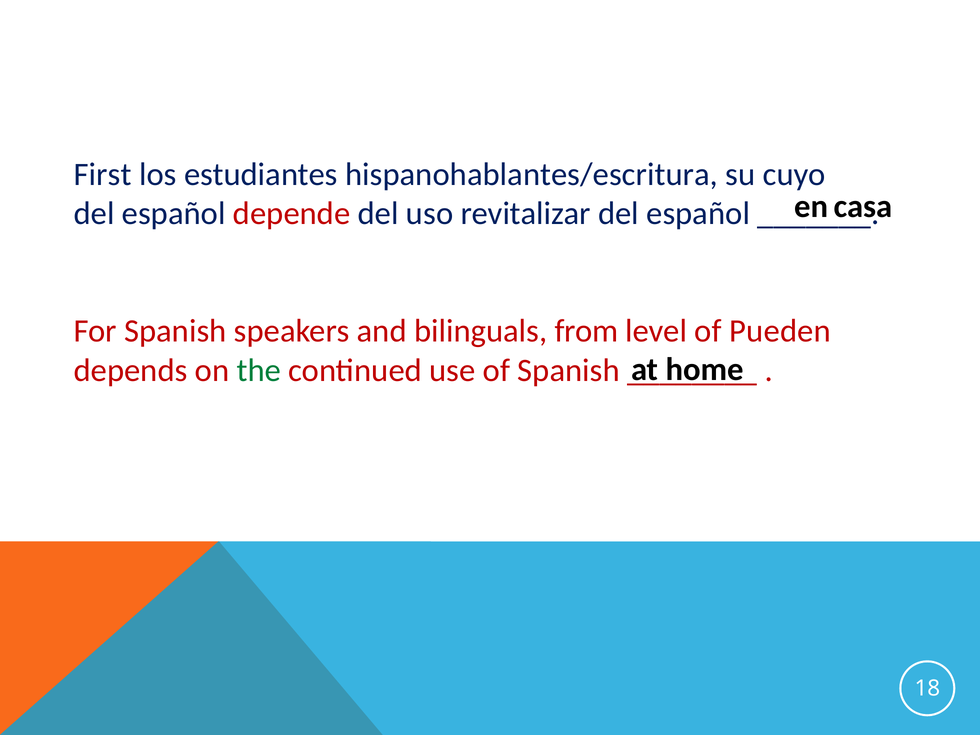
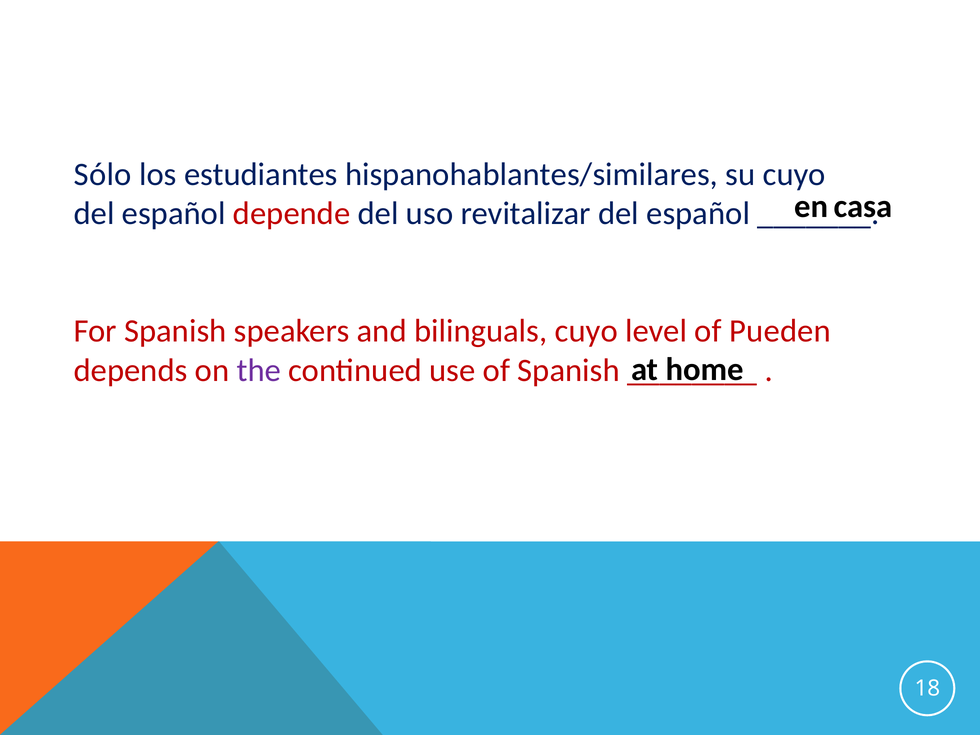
First: First -> Sólo
hispanohablantes/escritura: hispanohablantes/escritura -> hispanohablantes/similares
bilinguals from: from -> cuyo
the colour: green -> purple
